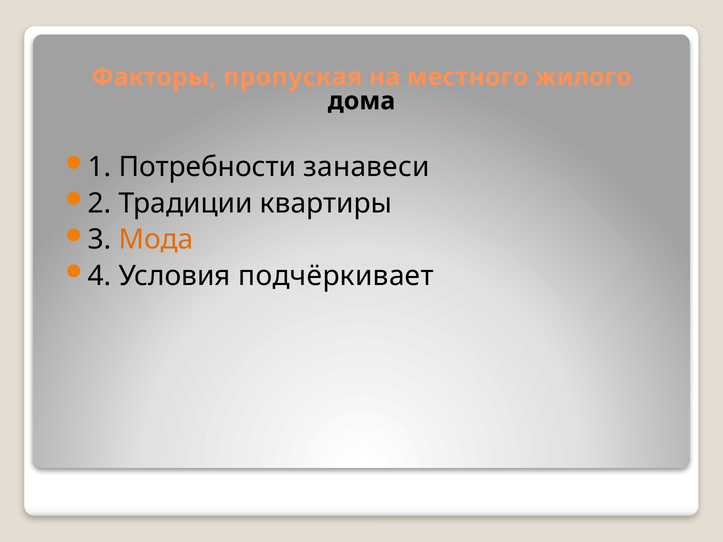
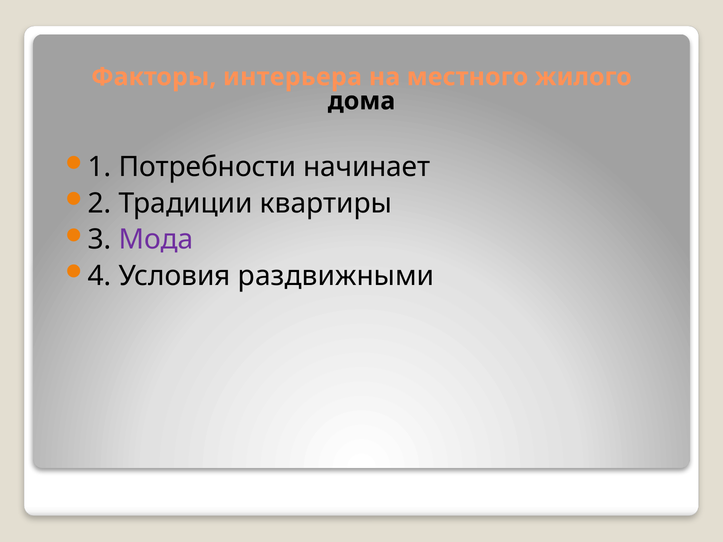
пропуская: пропуская -> интерьера
занавеси: занавеси -> начинает
Мода colour: orange -> purple
подчёркивает: подчёркивает -> раздвижными
